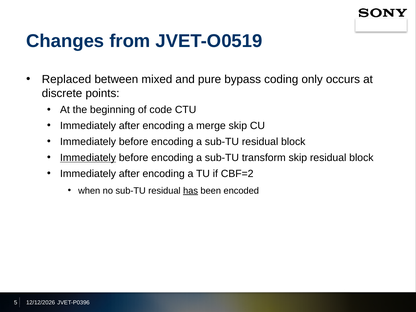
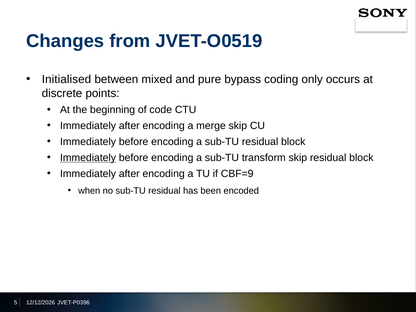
Replaced: Replaced -> Initialised
CBF=2: CBF=2 -> CBF=9
has underline: present -> none
